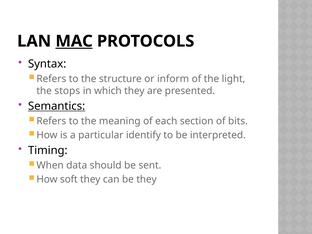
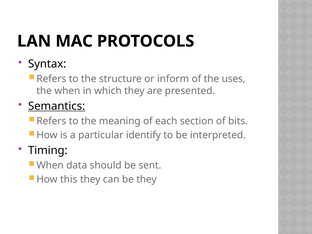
MAC underline: present -> none
light: light -> uses
the stops: stops -> when
soft: soft -> this
